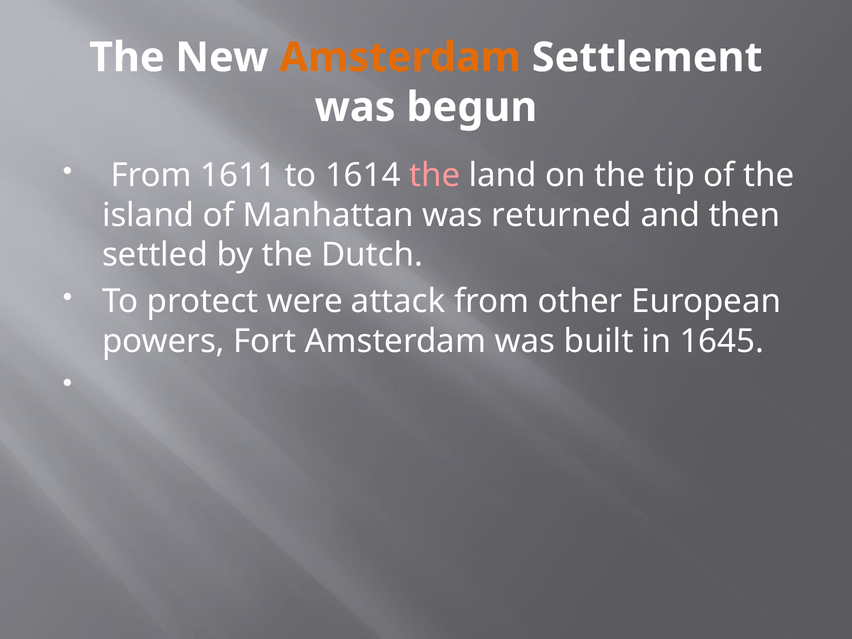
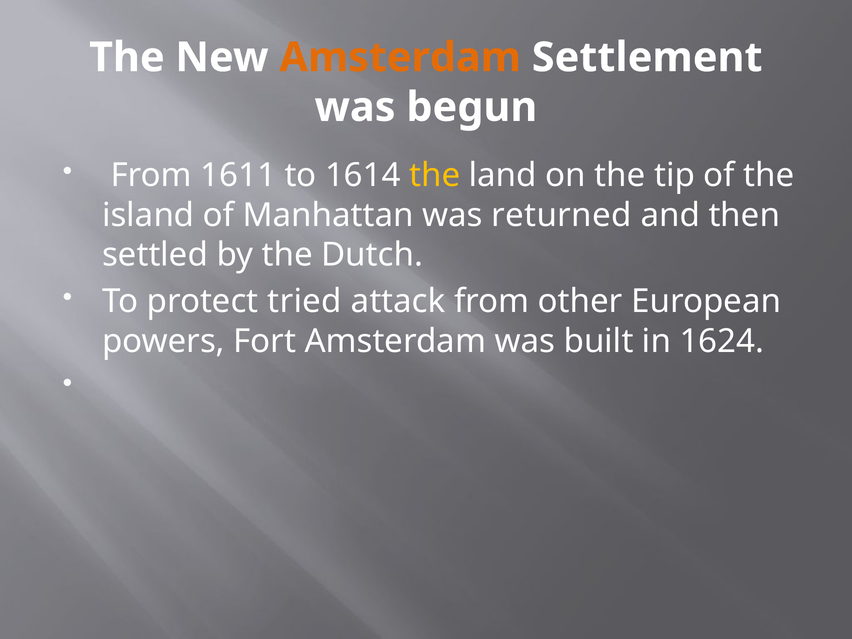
the at (435, 175) colour: pink -> yellow
were: were -> tried
1645: 1645 -> 1624
